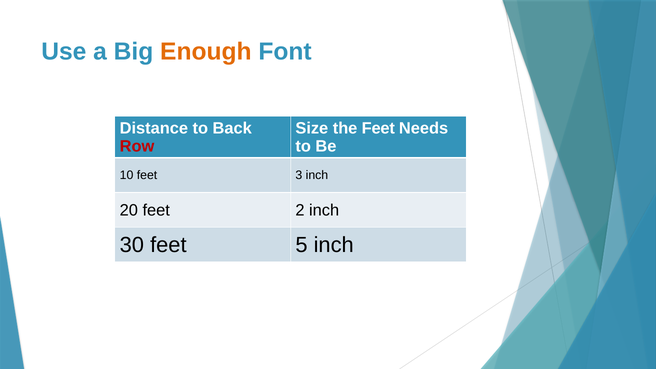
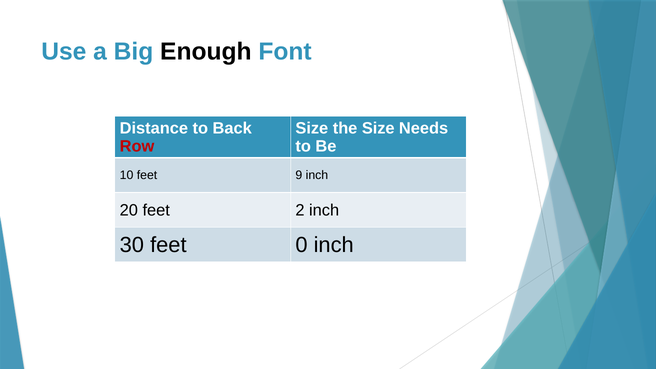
Enough colour: orange -> black
the Feet: Feet -> Size
3: 3 -> 9
5: 5 -> 0
